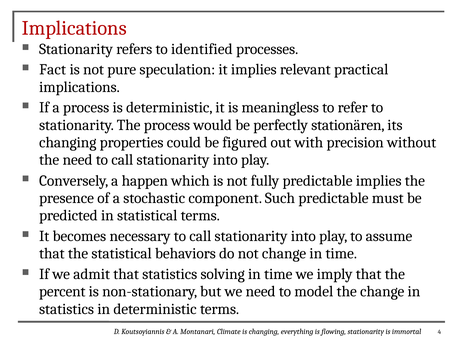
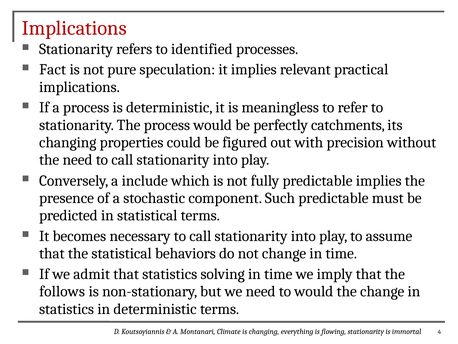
stationären: stationären -> catchments
happen: happen -> include
percent: percent -> follows
to model: model -> would
